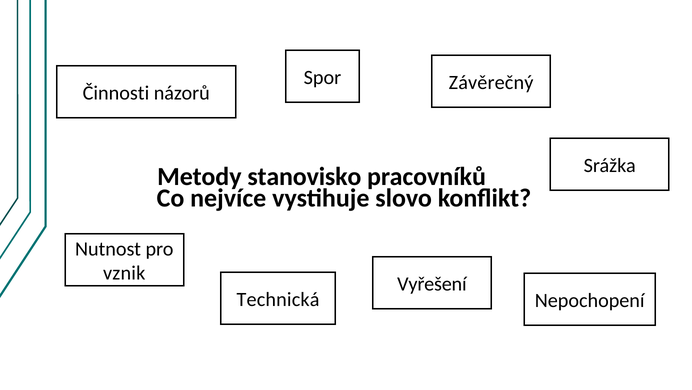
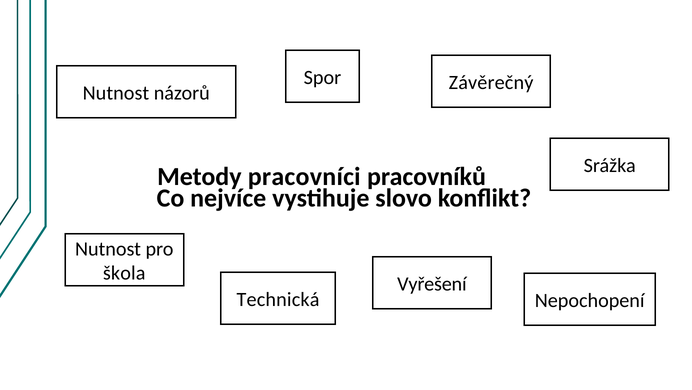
Činnosti at (116, 93): Činnosti -> Nutnost
stanovisko: stanovisko -> pracovníci
vznik: vznik -> škola
